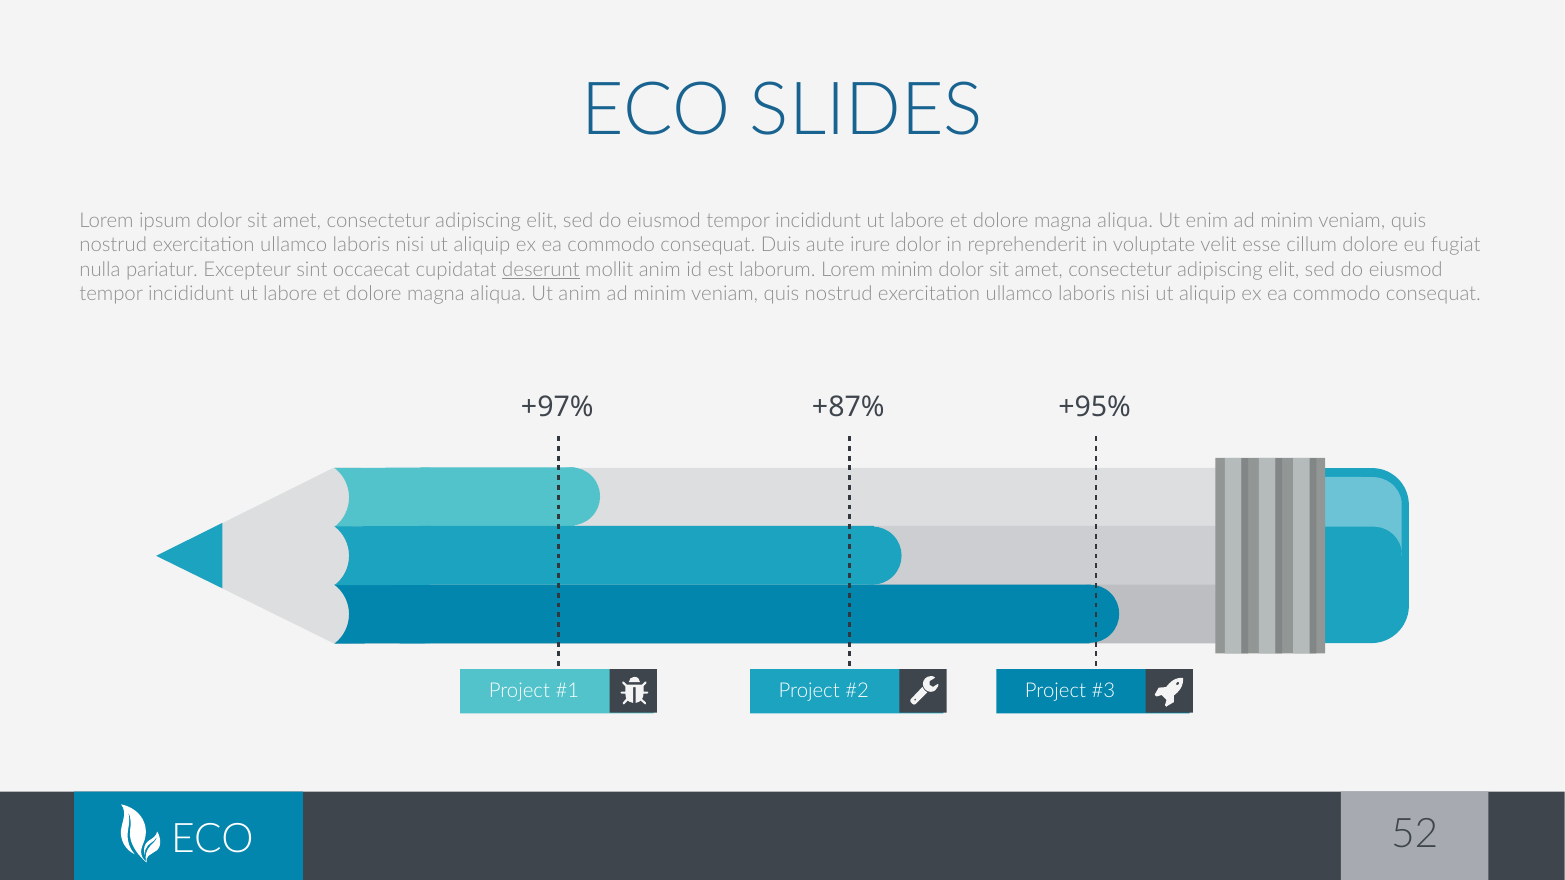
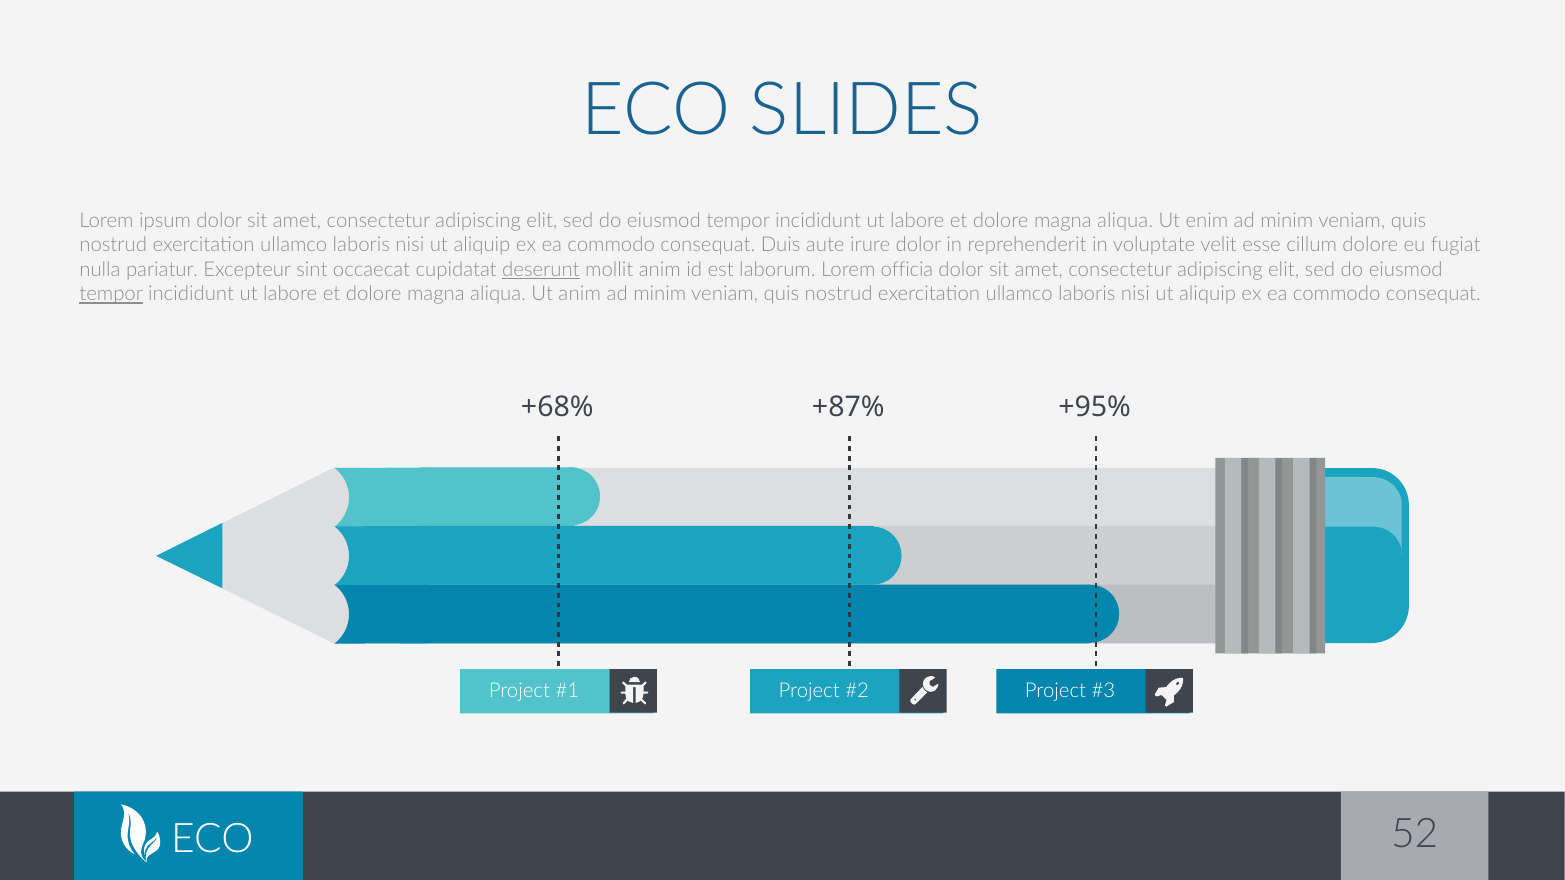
Lorem minim: minim -> officia
tempor at (111, 294) underline: none -> present
+97%: +97% -> +68%
